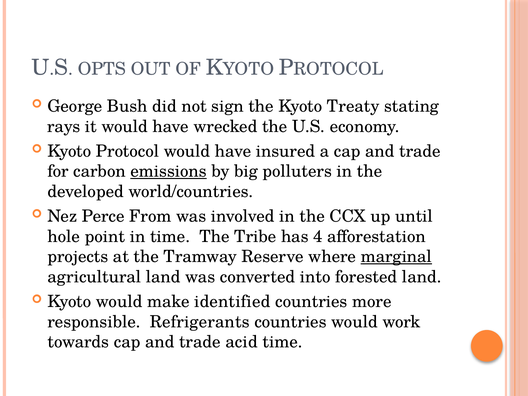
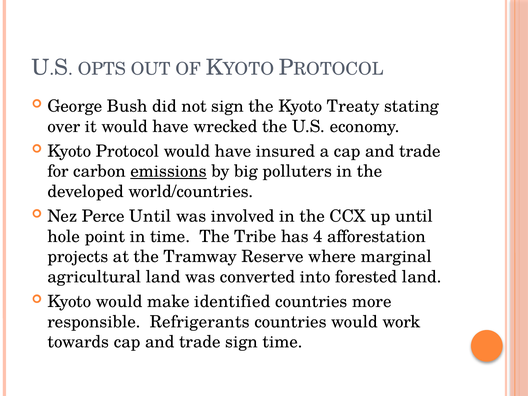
rays: rays -> over
Perce From: From -> Until
marginal underline: present -> none
trade acid: acid -> sign
